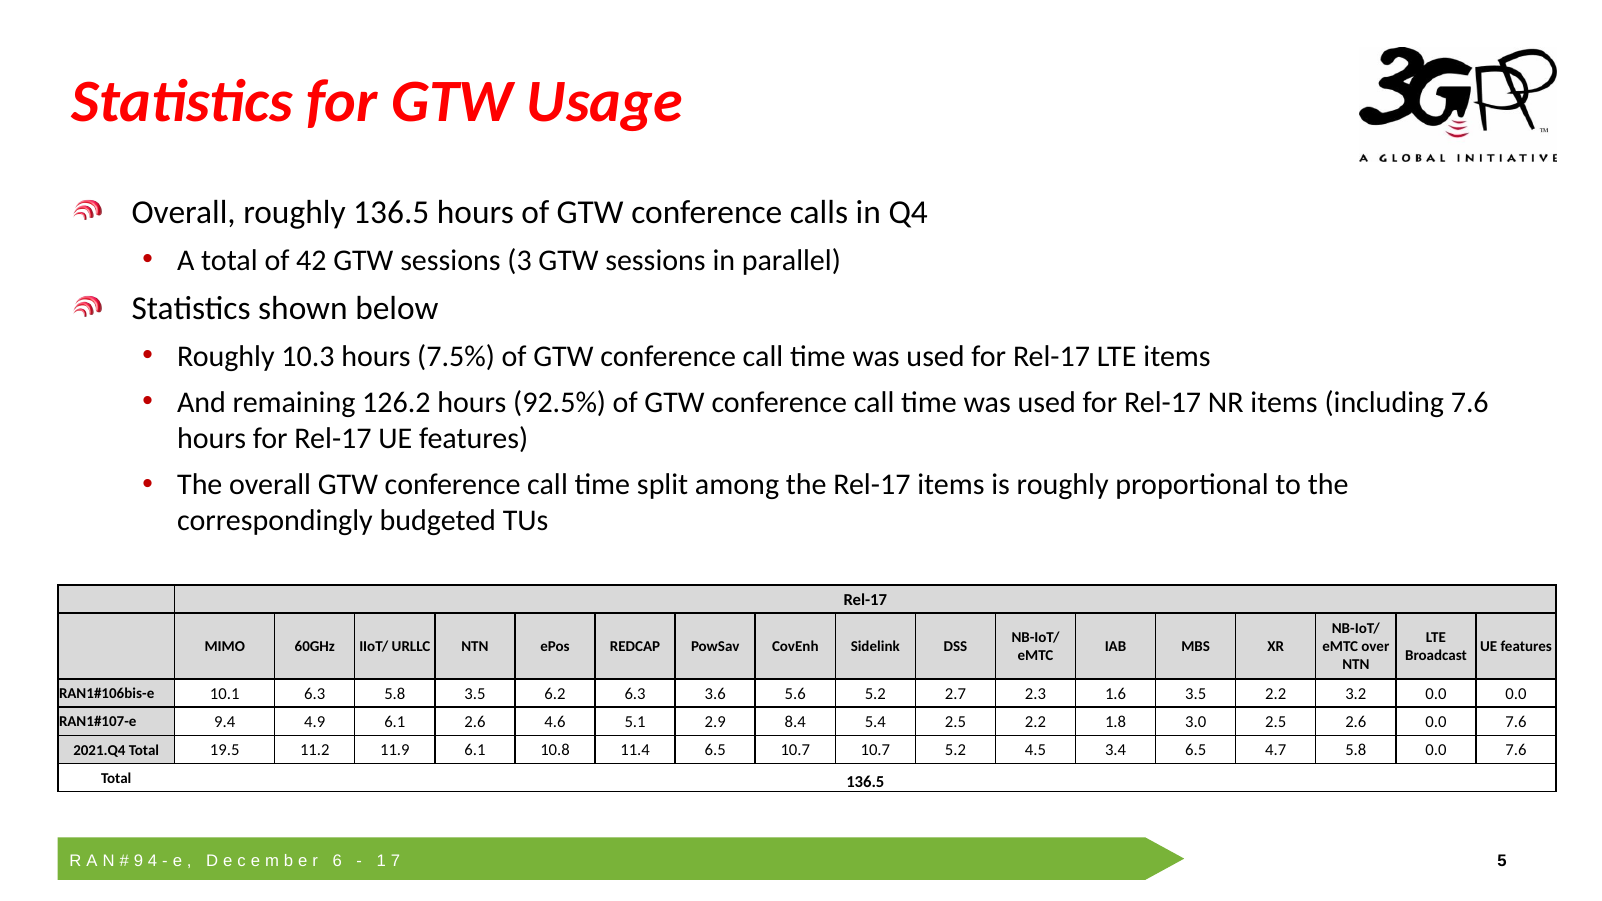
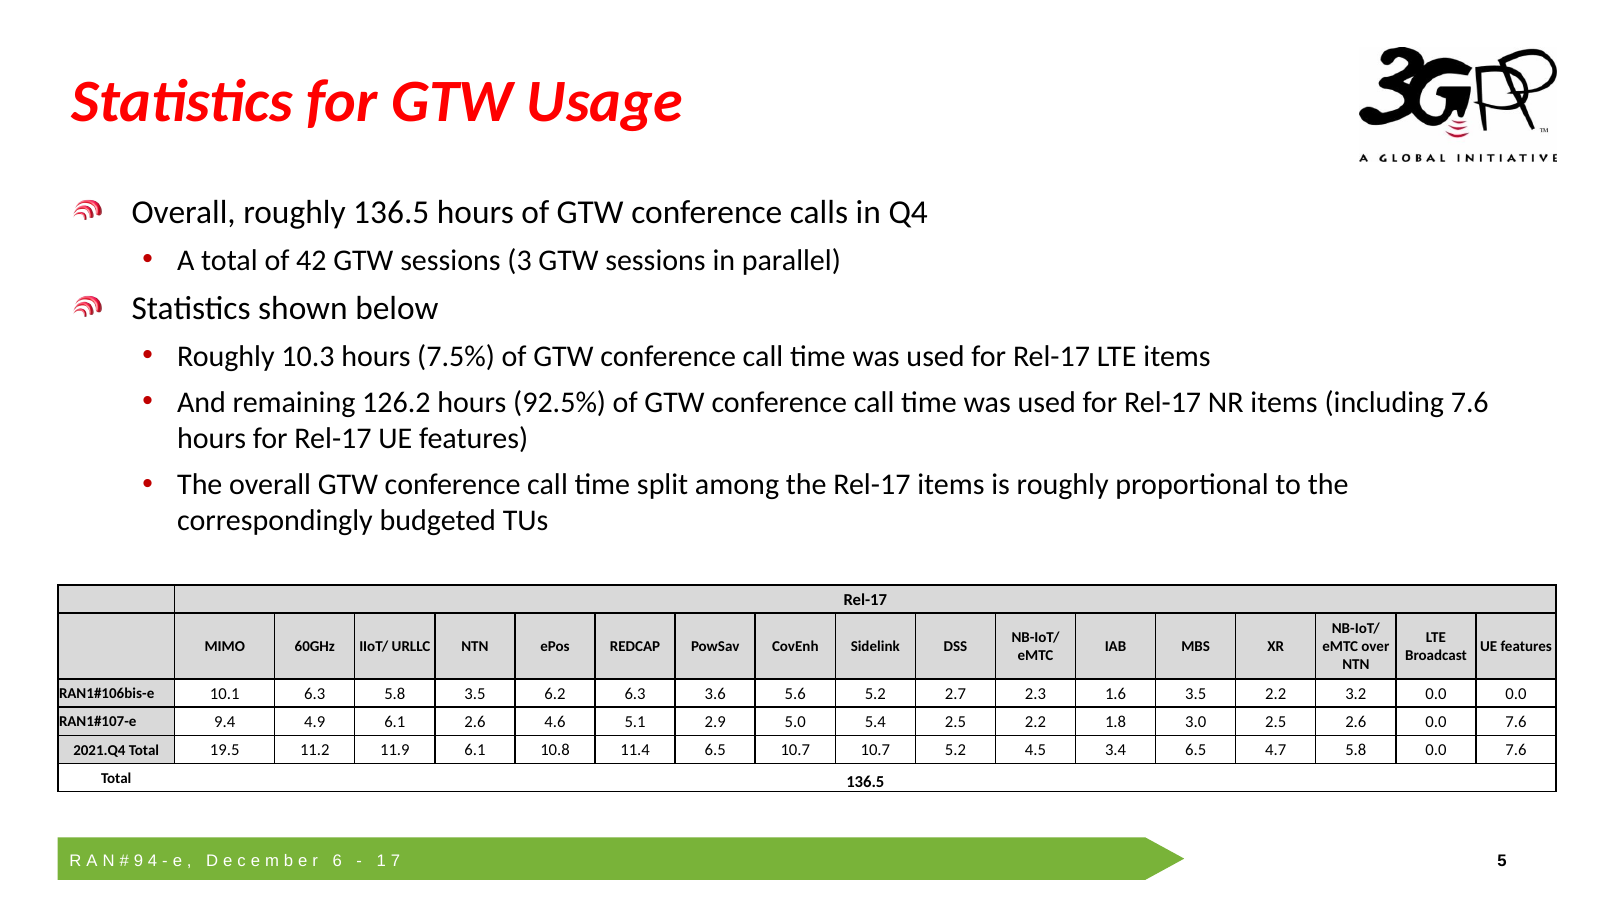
8.4: 8.4 -> 5.0
